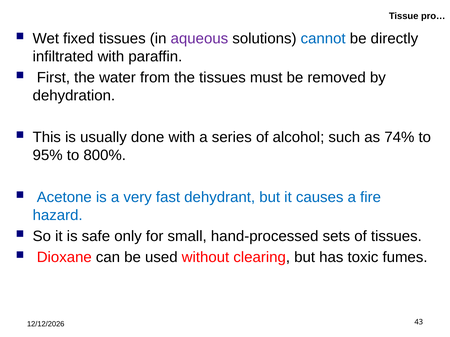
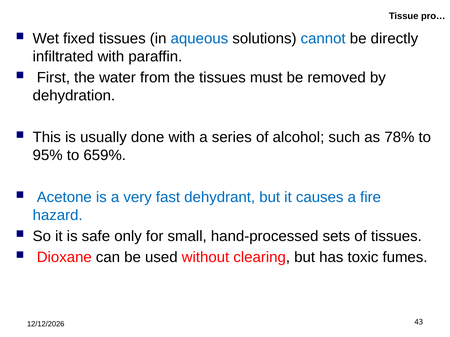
aqueous colour: purple -> blue
74%: 74% -> 78%
800%: 800% -> 659%
